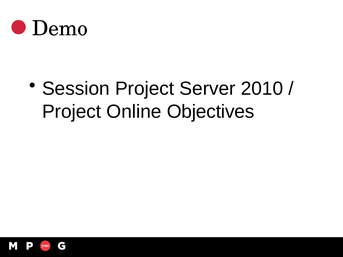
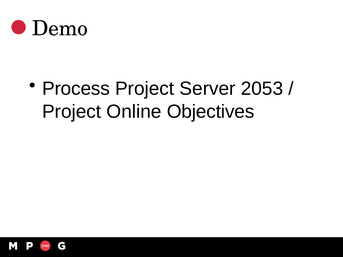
Session: Session -> Process
2010: 2010 -> 2053
